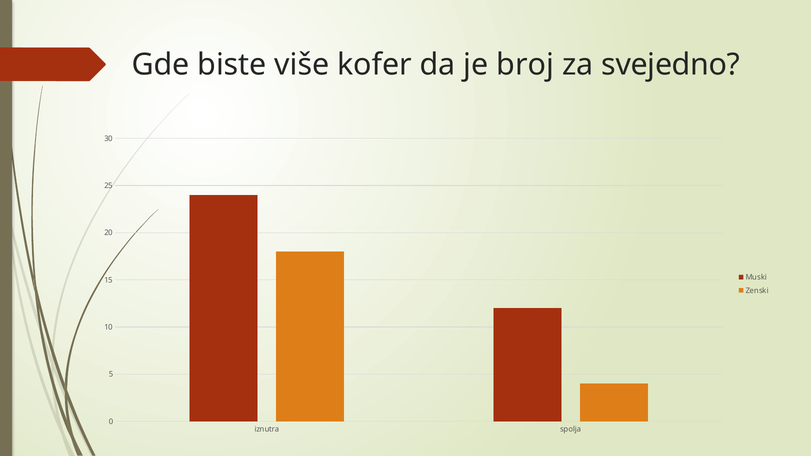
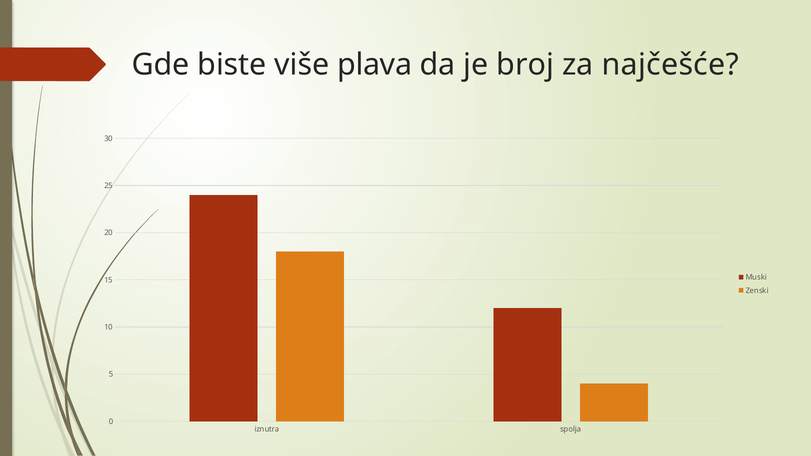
kofer: kofer -> plava
svejedno: svejedno -> najčešće
